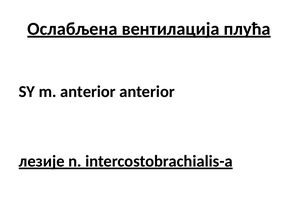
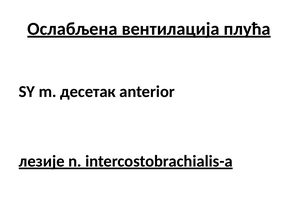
m anterior: anterior -> десетак
